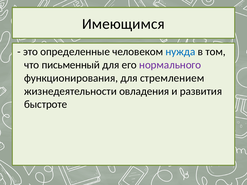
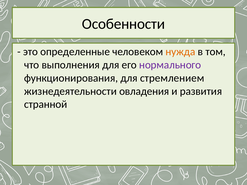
Имеющимся: Имеющимся -> Особенности
нужда colour: blue -> orange
письменный: письменный -> выполнения
быстроте: быстроте -> странной
